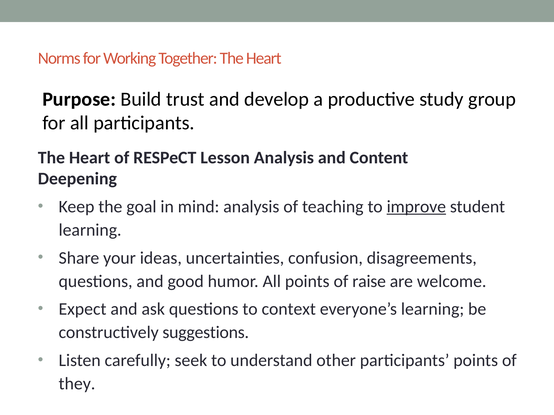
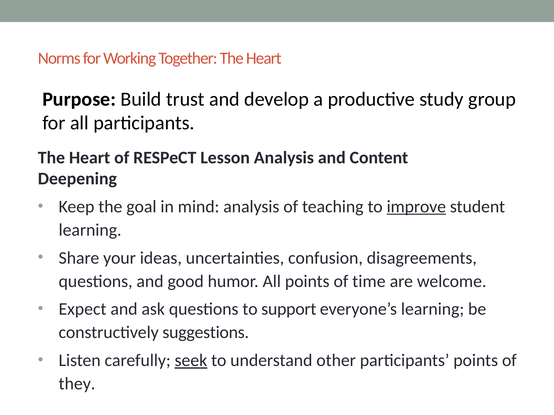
raise: raise -> time
context: context -> support
seek underline: none -> present
